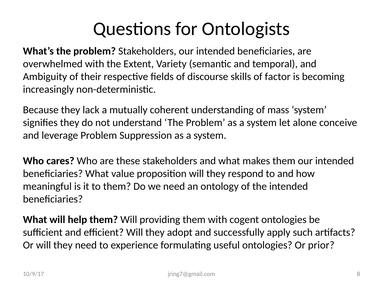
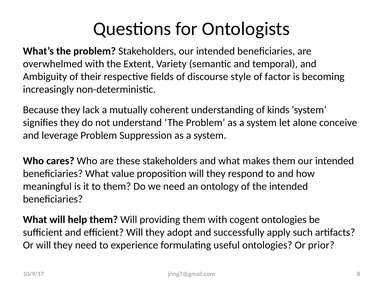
skills: skills -> style
mass: mass -> kinds
